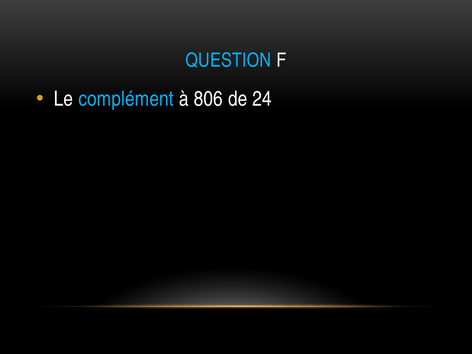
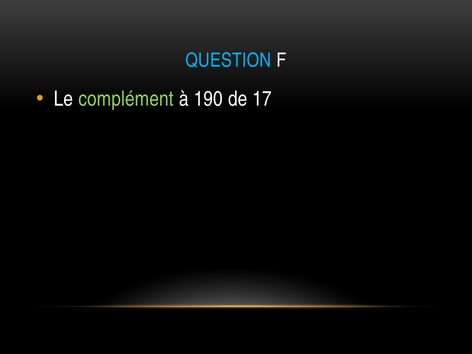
complément colour: light blue -> light green
806: 806 -> 190
24: 24 -> 17
